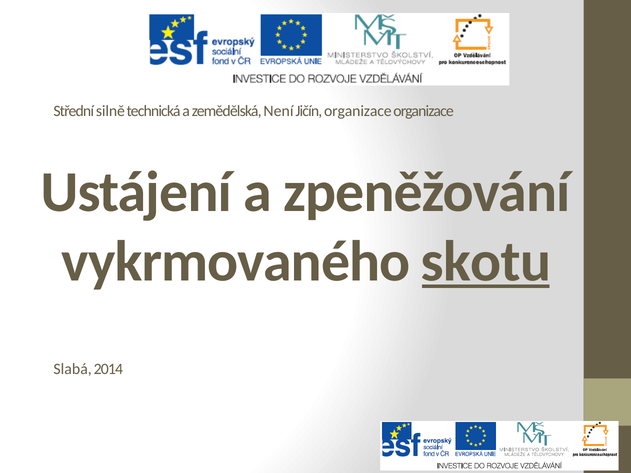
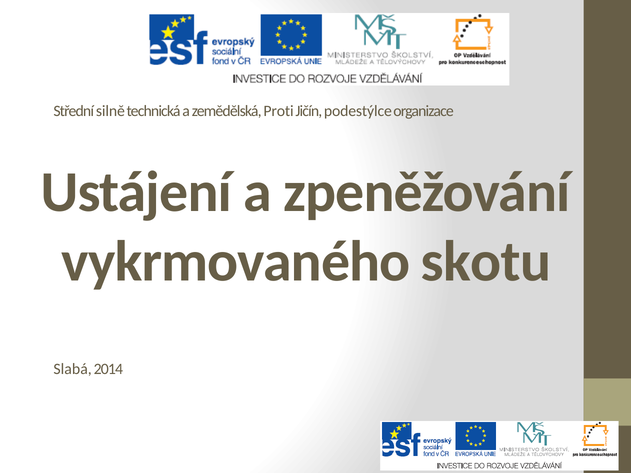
Není: Není -> Proti
Jičín organizace: organizace -> podestýlce
skotu underline: present -> none
